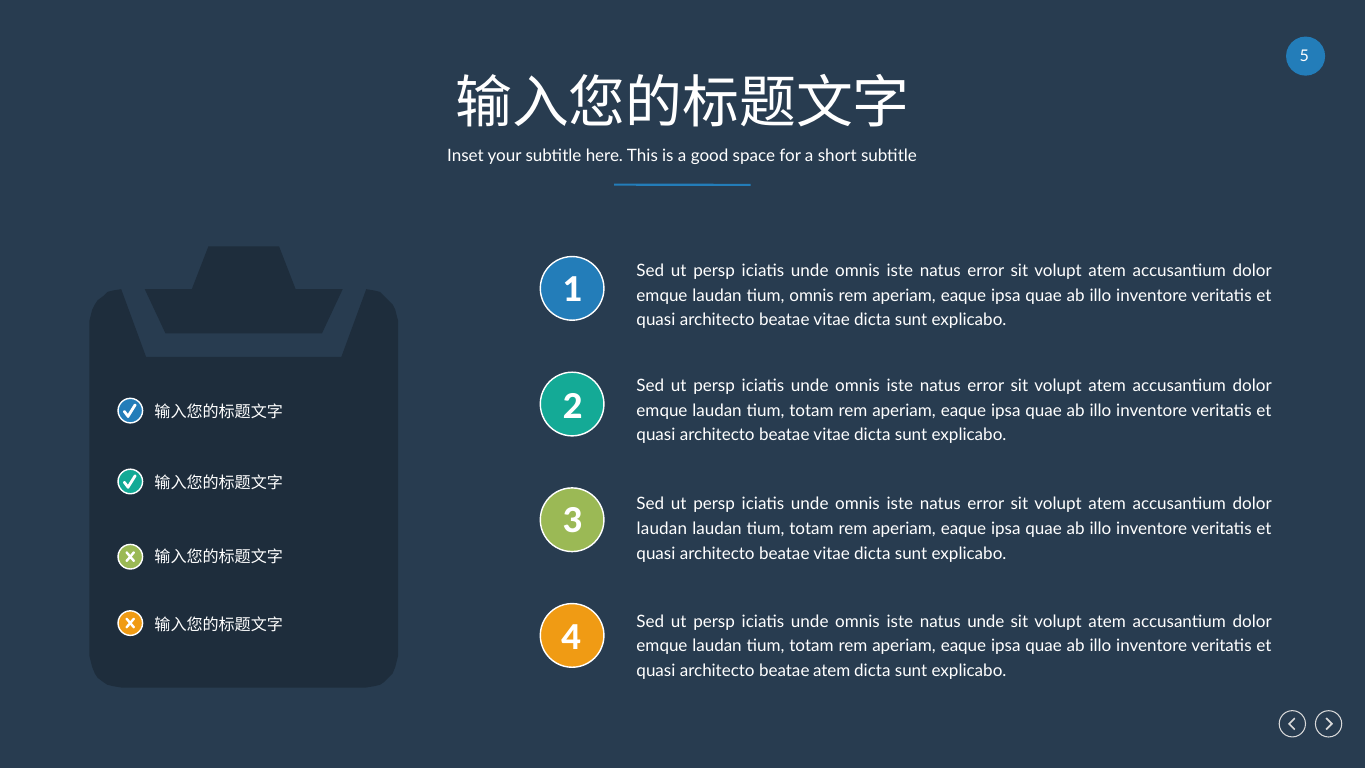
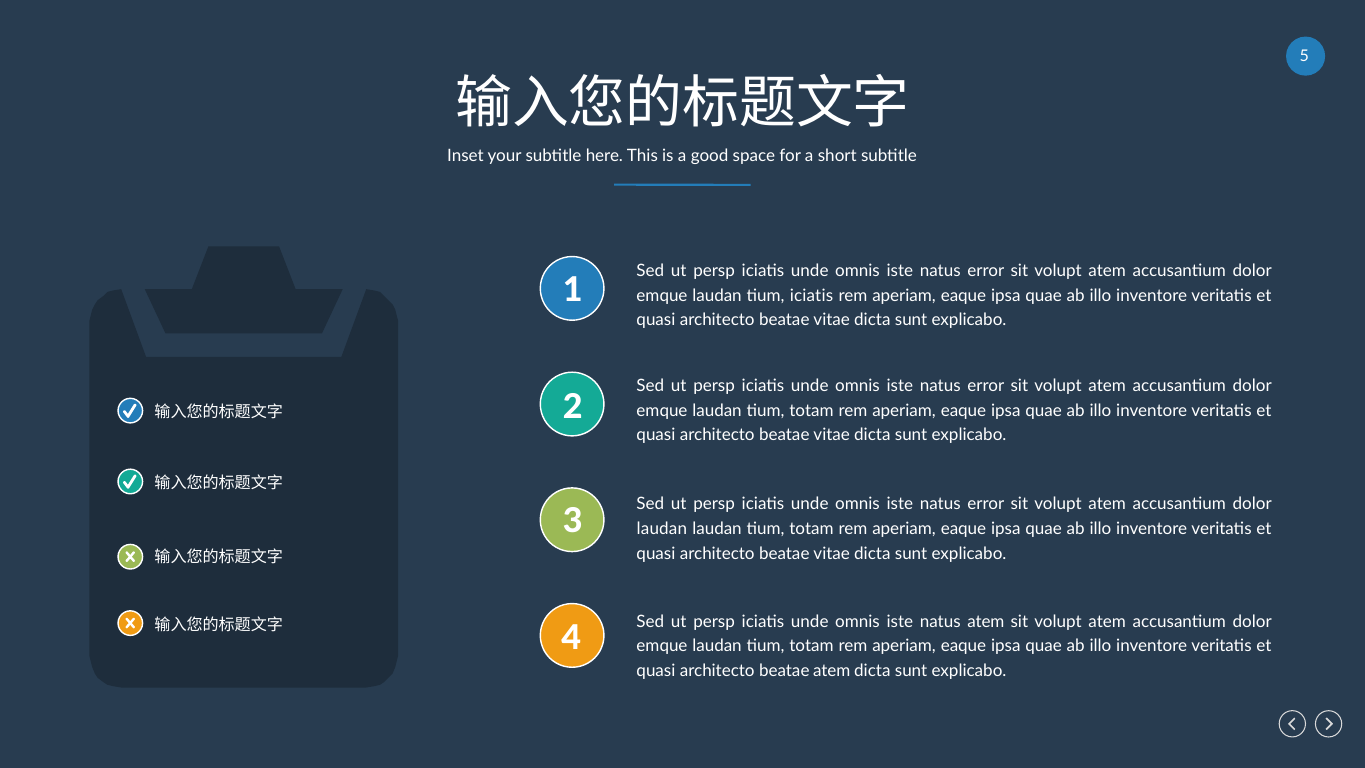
tium omnis: omnis -> iciatis
natus unde: unde -> atem
